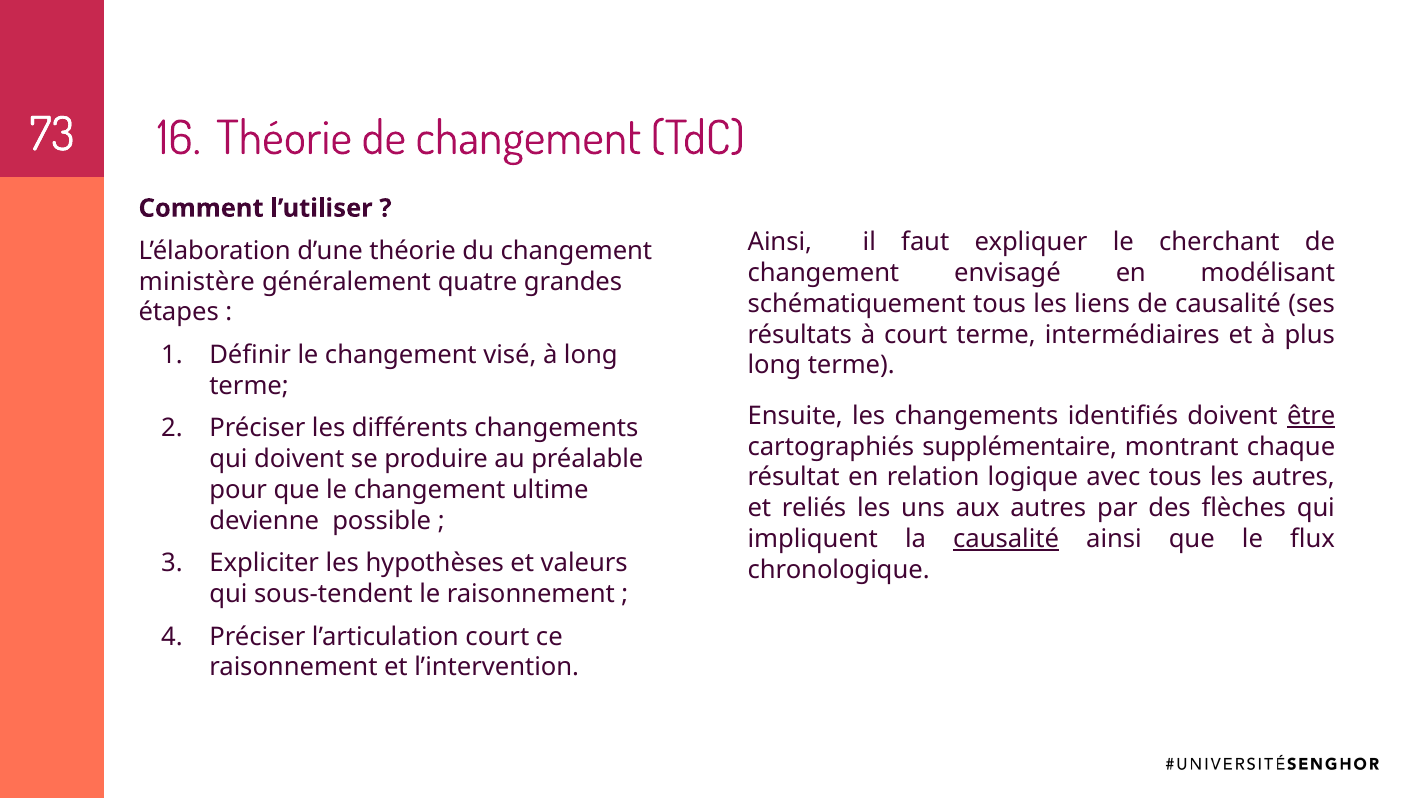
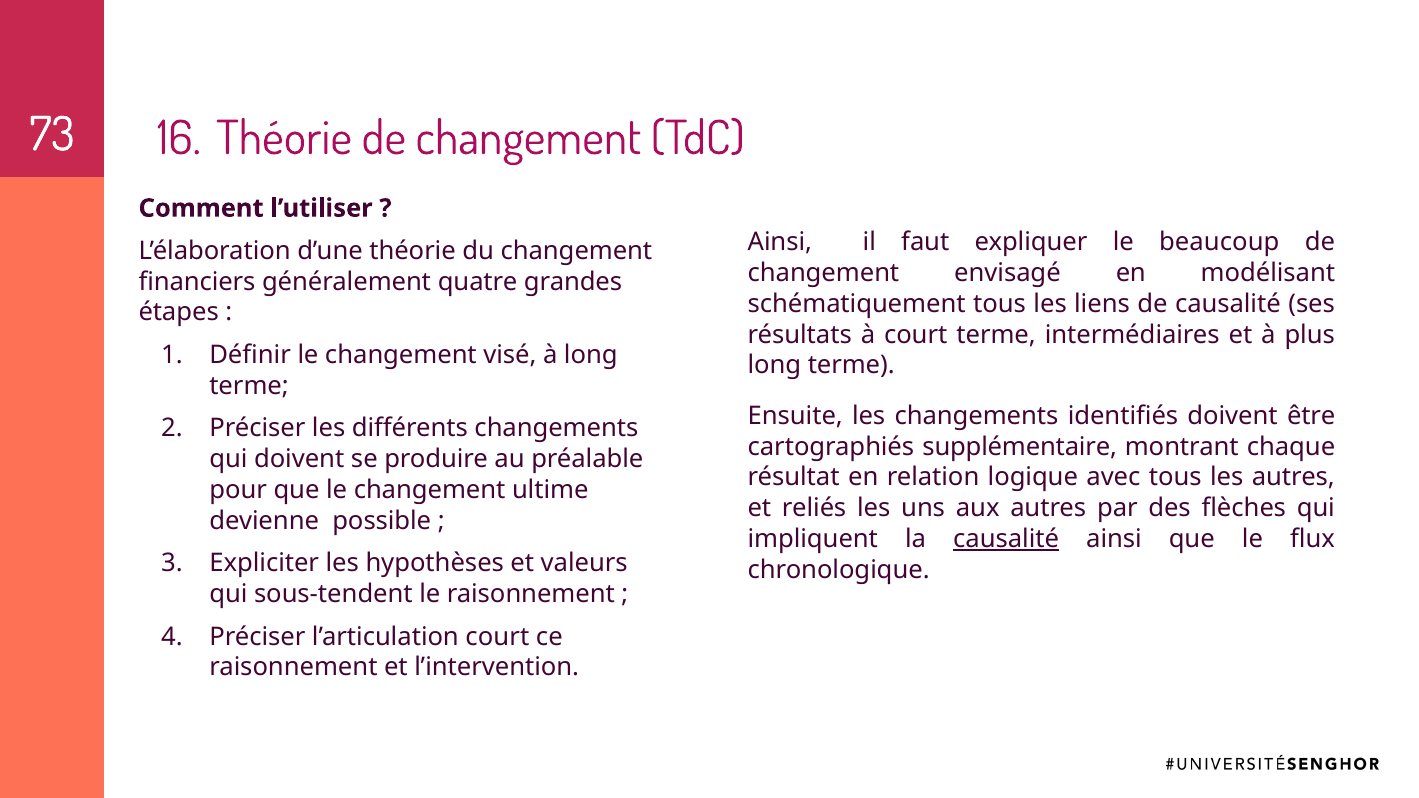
cherchant: cherchant -> beaucoup
ministère: ministère -> financiers
être underline: present -> none
